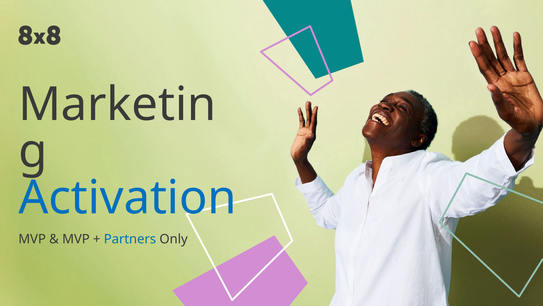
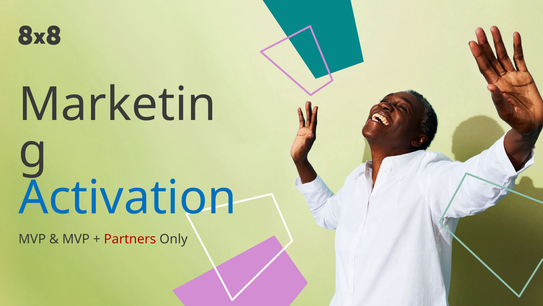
Partners colour: blue -> red
